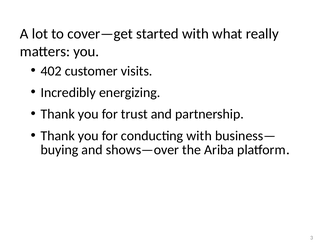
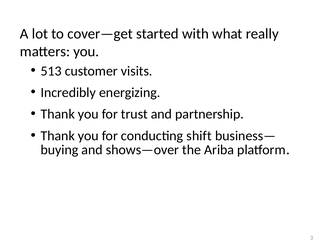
402: 402 -> 513
conducting with: with -> shift
